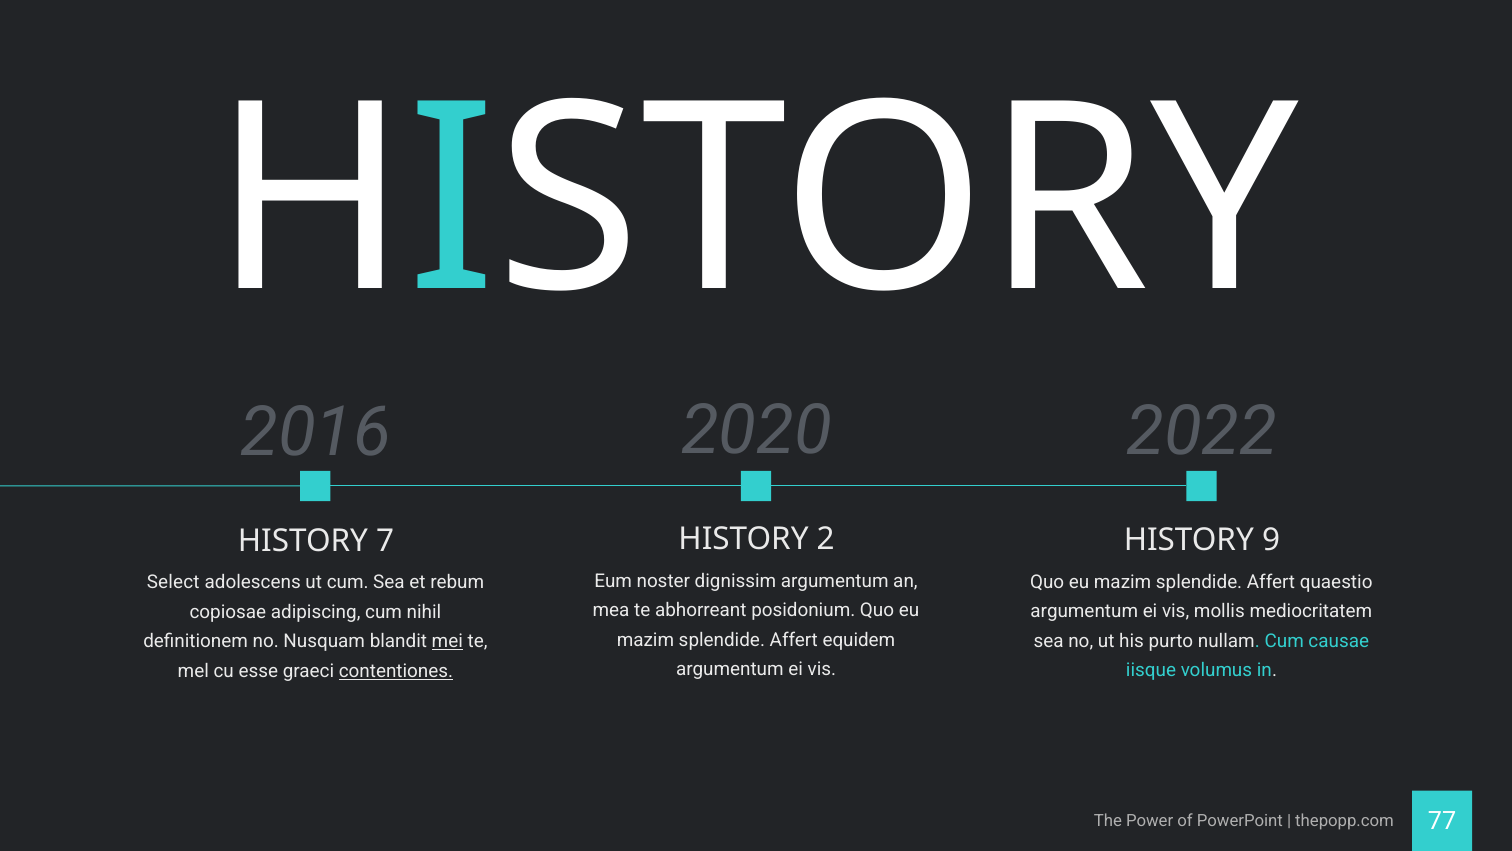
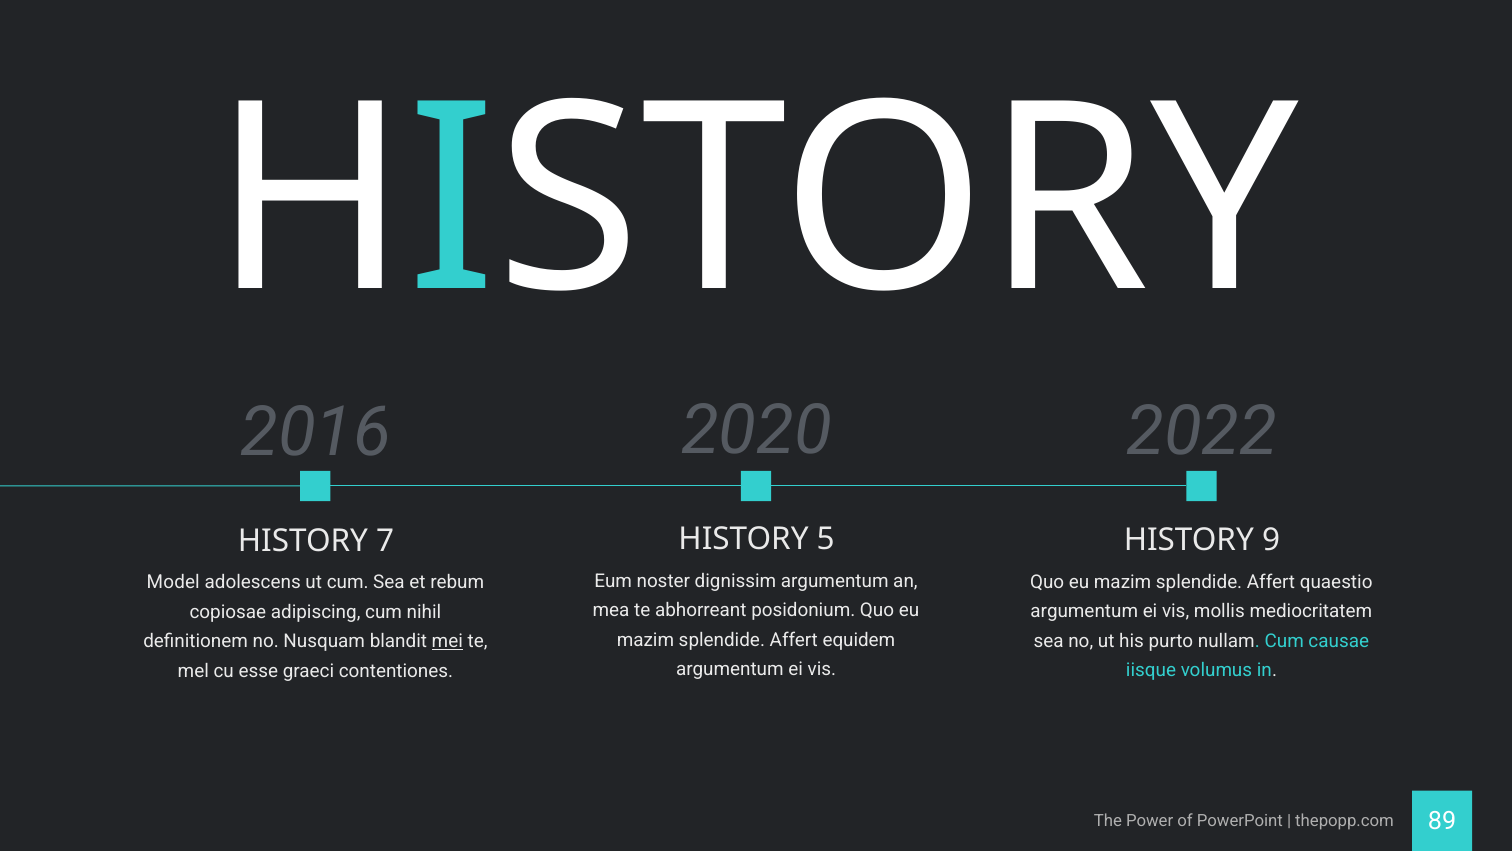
2: 2 -> 5
Select: Select -> Model
contentiones underline: present -> none
77: 77 -> 89
